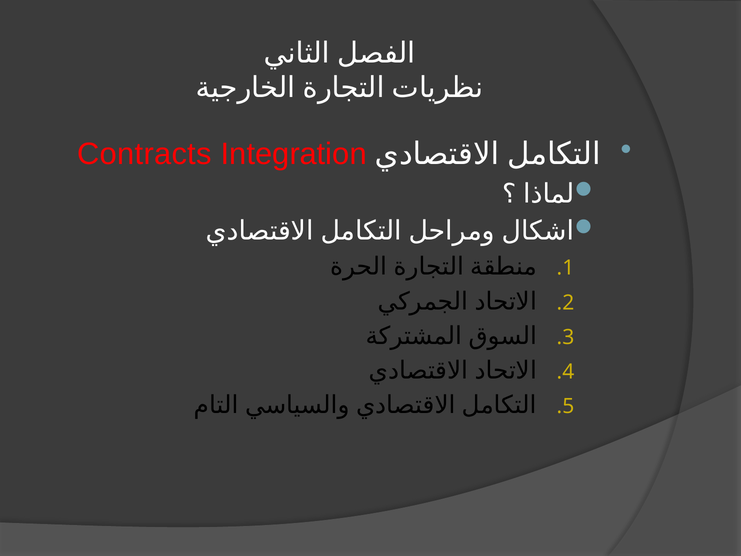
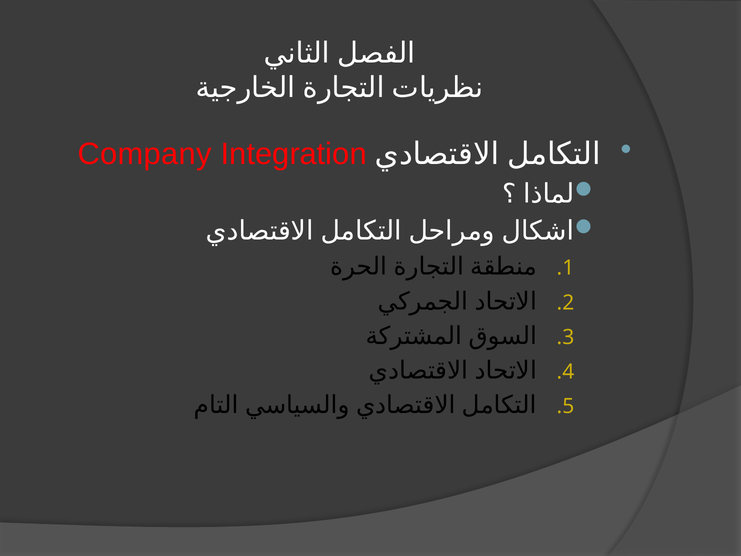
Contracts: Contracts -> Company
